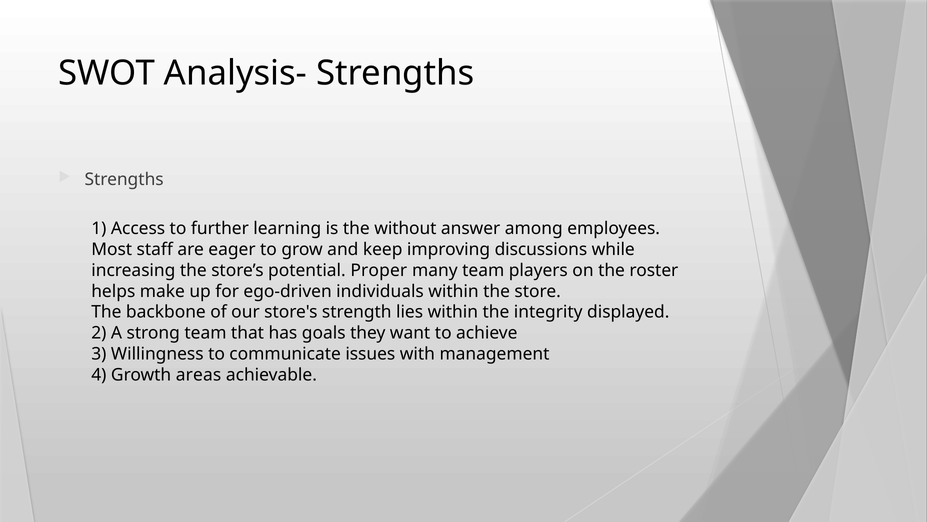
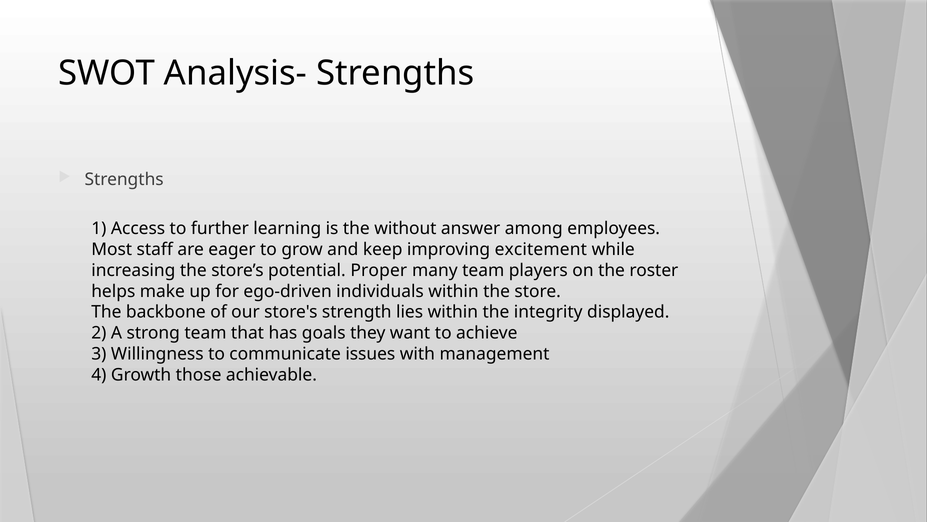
discussions: discussions -> excitement
areas: areas -> those
